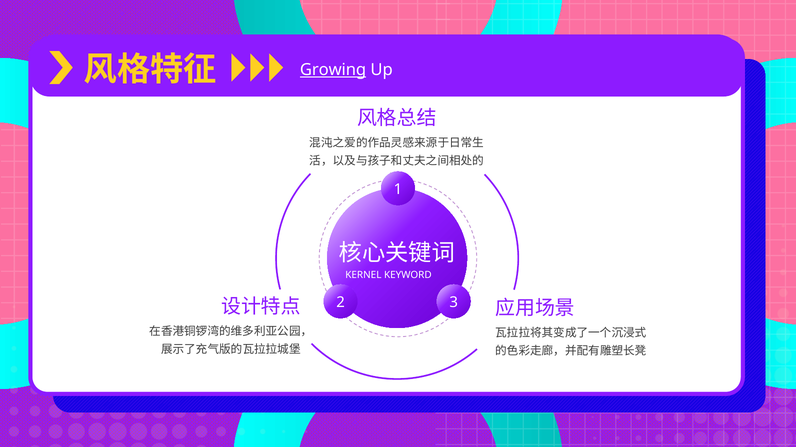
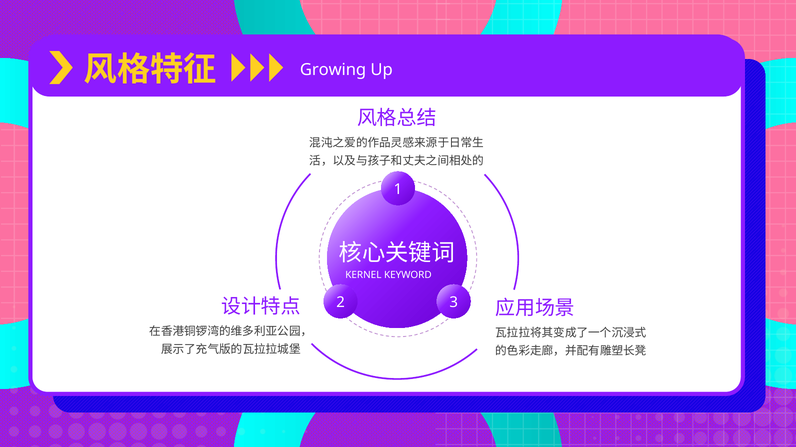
Growing underline: present -> none
